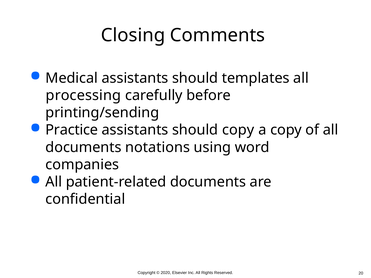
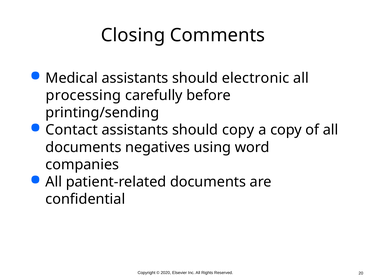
templates: templates -> electronic
Practice: Practice -> Contact
notations: notations -> negatives
